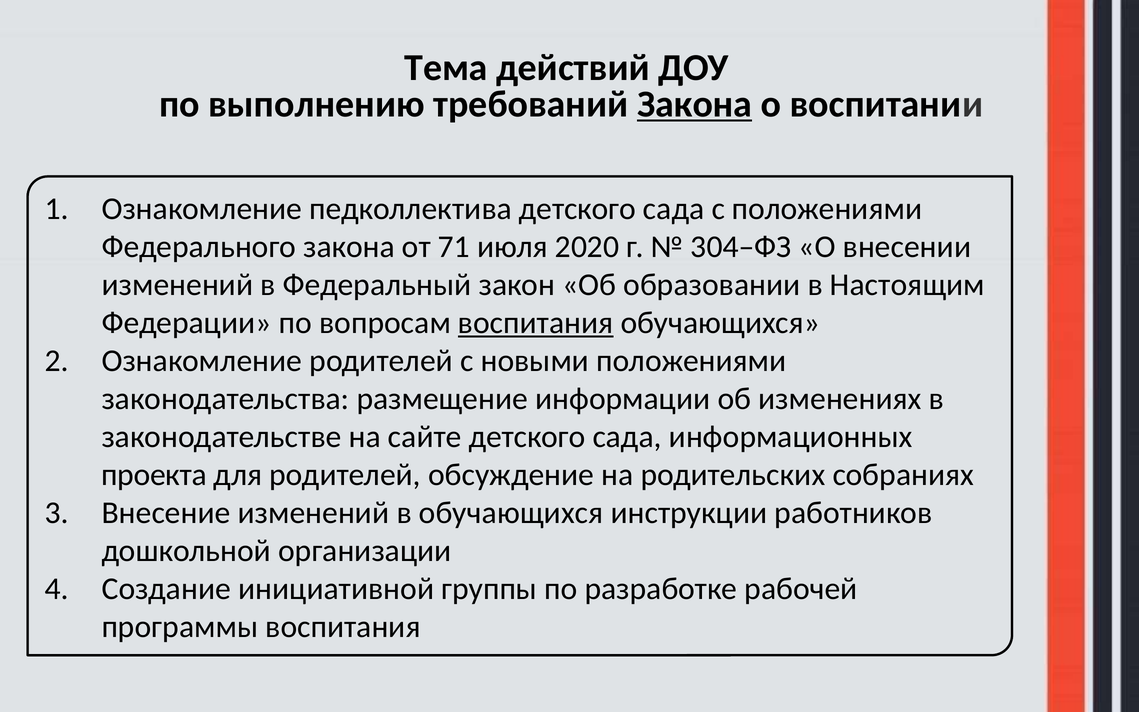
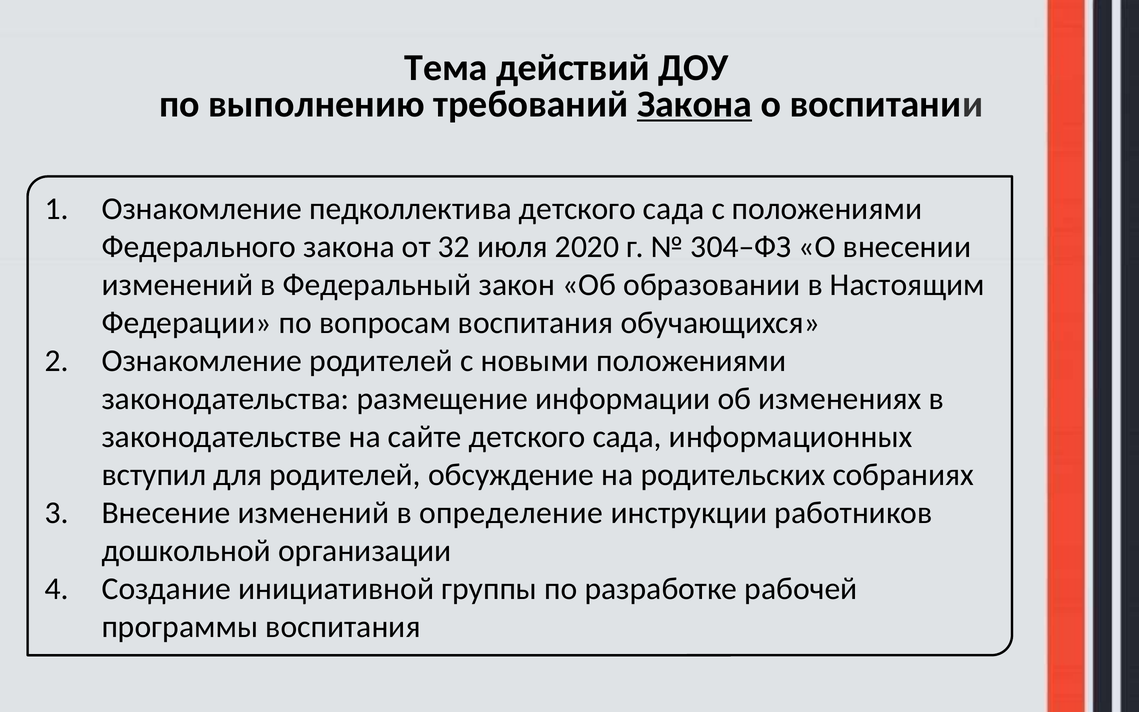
71: 71 -> 32
воспитания at (536, 323) underline: present -> none
проекта: проекта -> вступил
в обучающихся: обучающихся -> определение
